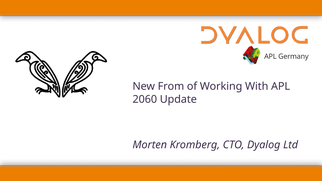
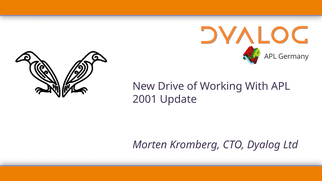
From: From -> Drive
2060: 2060 -> 2001
